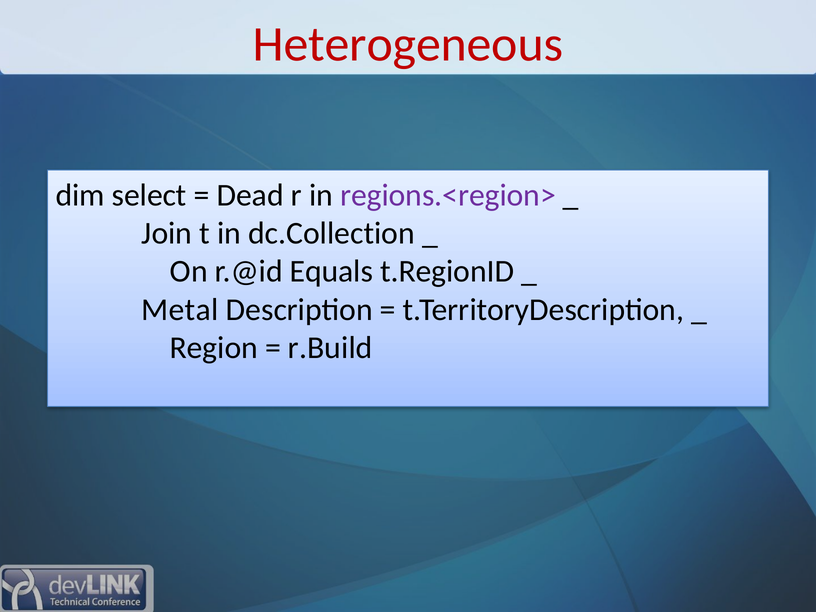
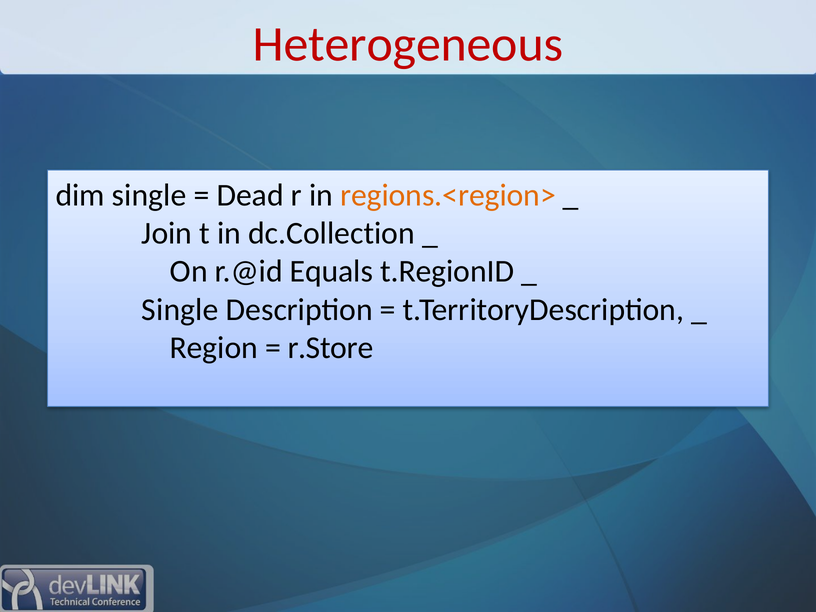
dim select: select -> single
regions.<region> colour: purple -> orange
Metal at (180, 310): Metal -> Single
r.Build: r.Build -> r.Store
